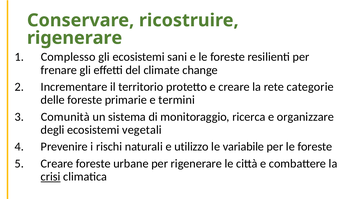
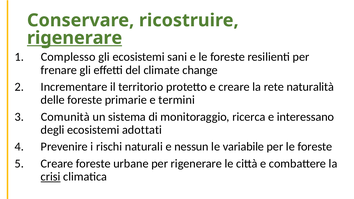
rigenerare at (75, 38) underline: none -> present
categorie: categorie -> naturalità
organizzare: organizzare -> interessano
vegetali: vegetali -> adottati
utilizzo: utilizzo -> nessun
